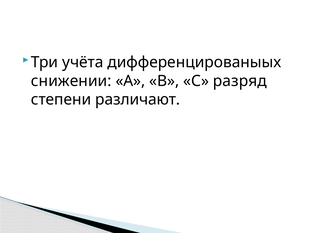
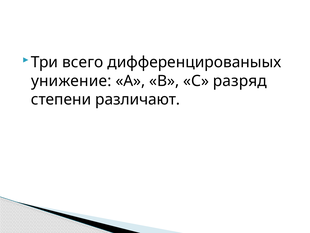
учёта: учёта -> всего
снижении: снижении -> унижение
